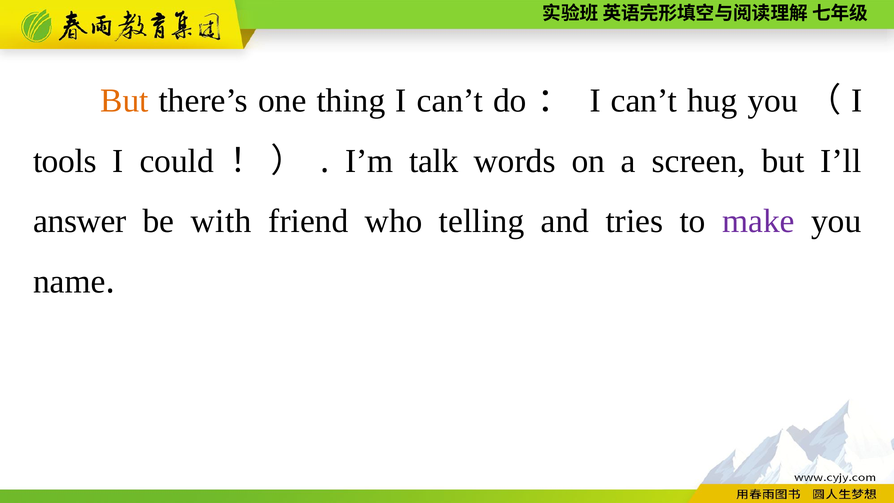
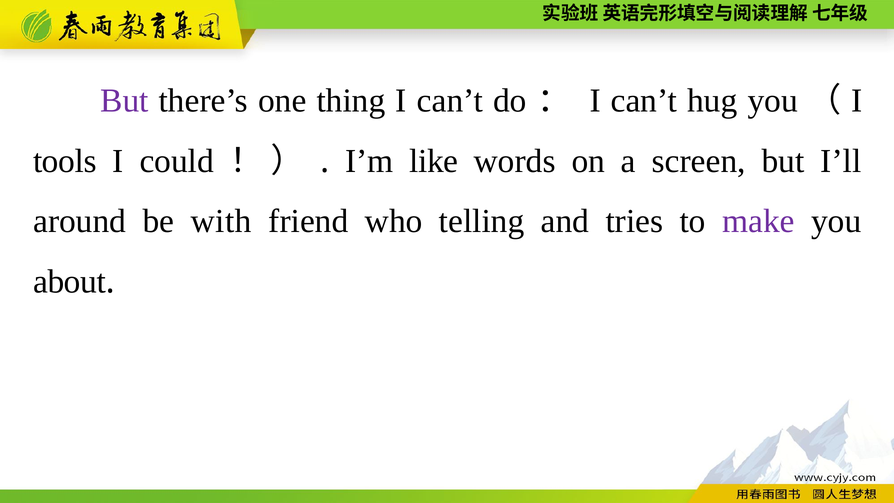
But at (124, 101) colour: orange -> purple
talk: talk -> like
answer: answer -> around
name: name -> about
